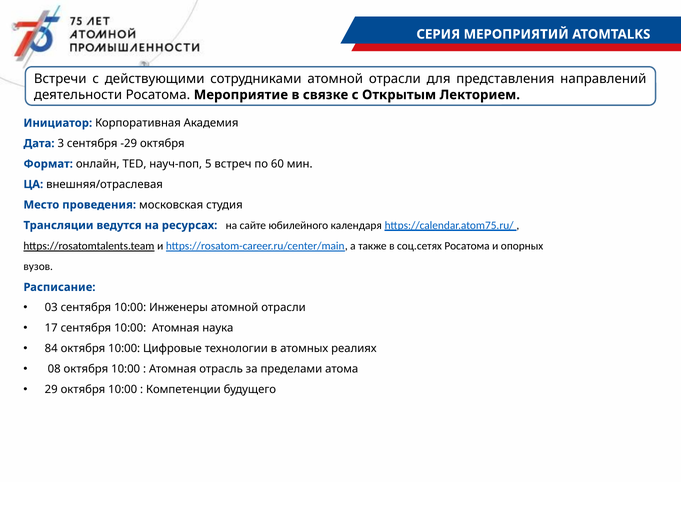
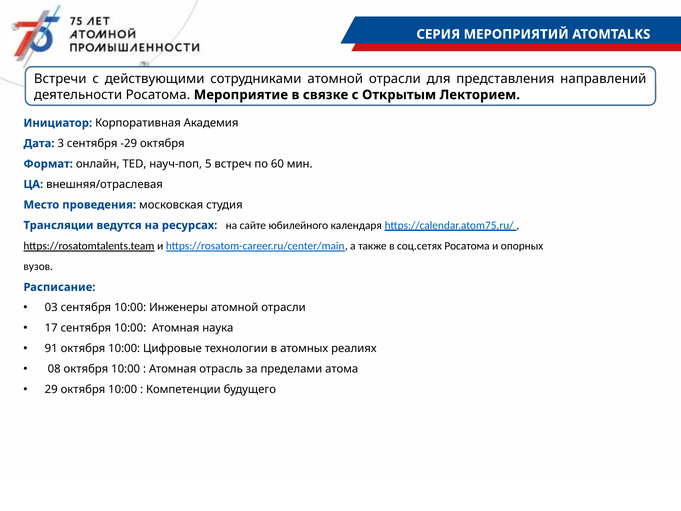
84: 84 -> 91
